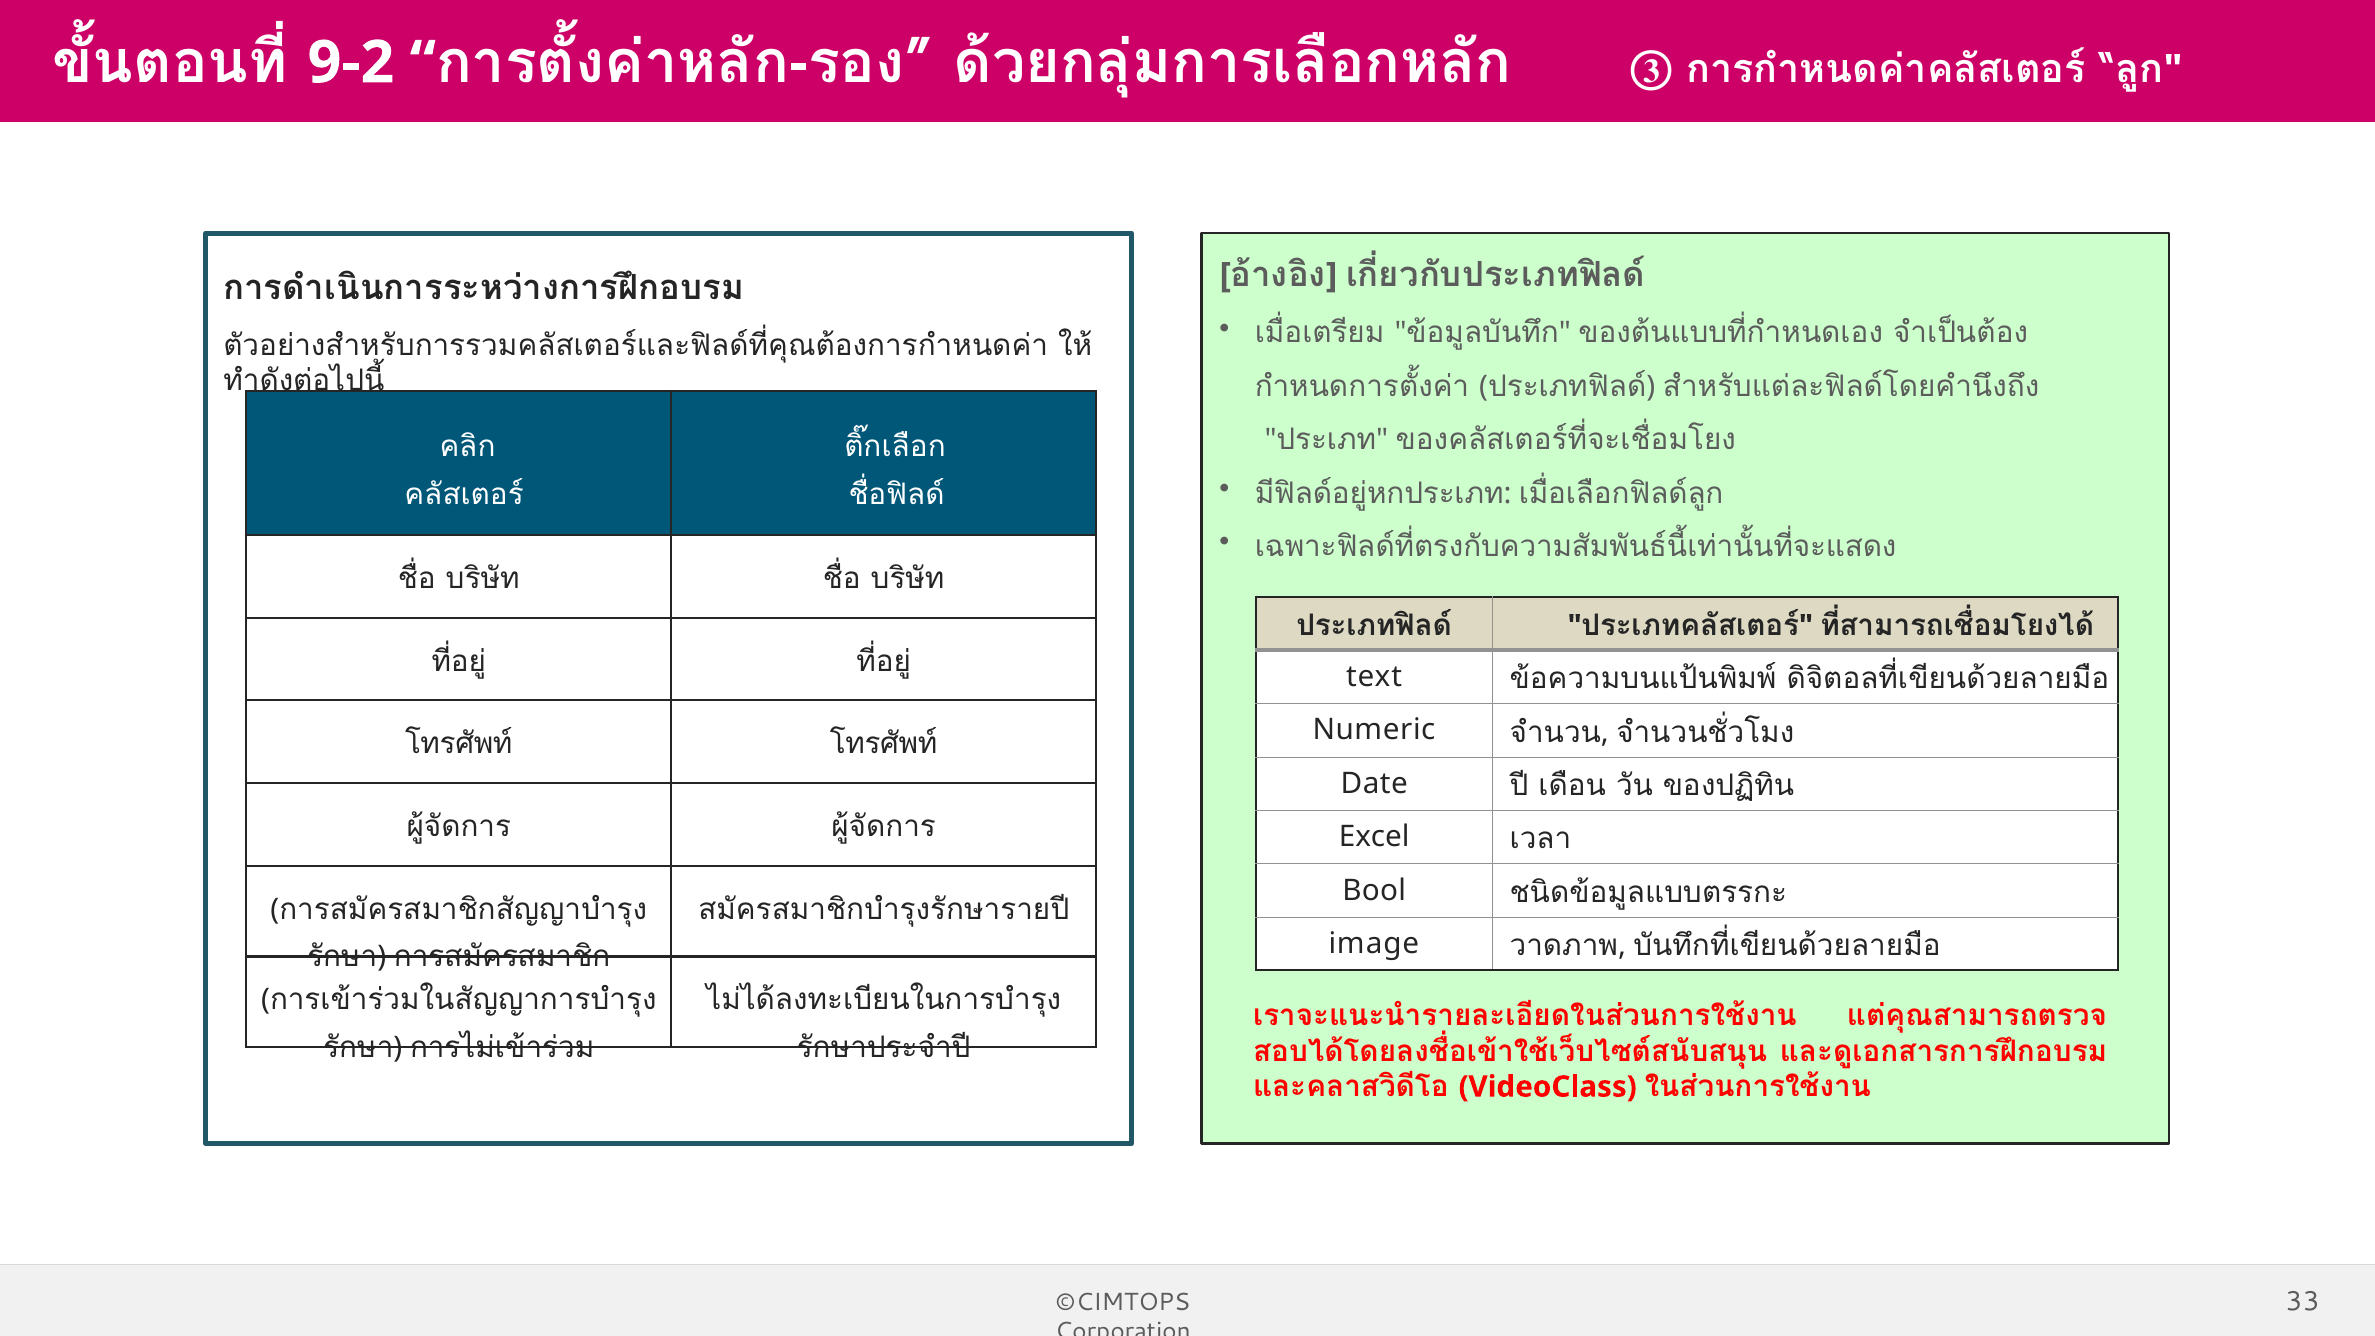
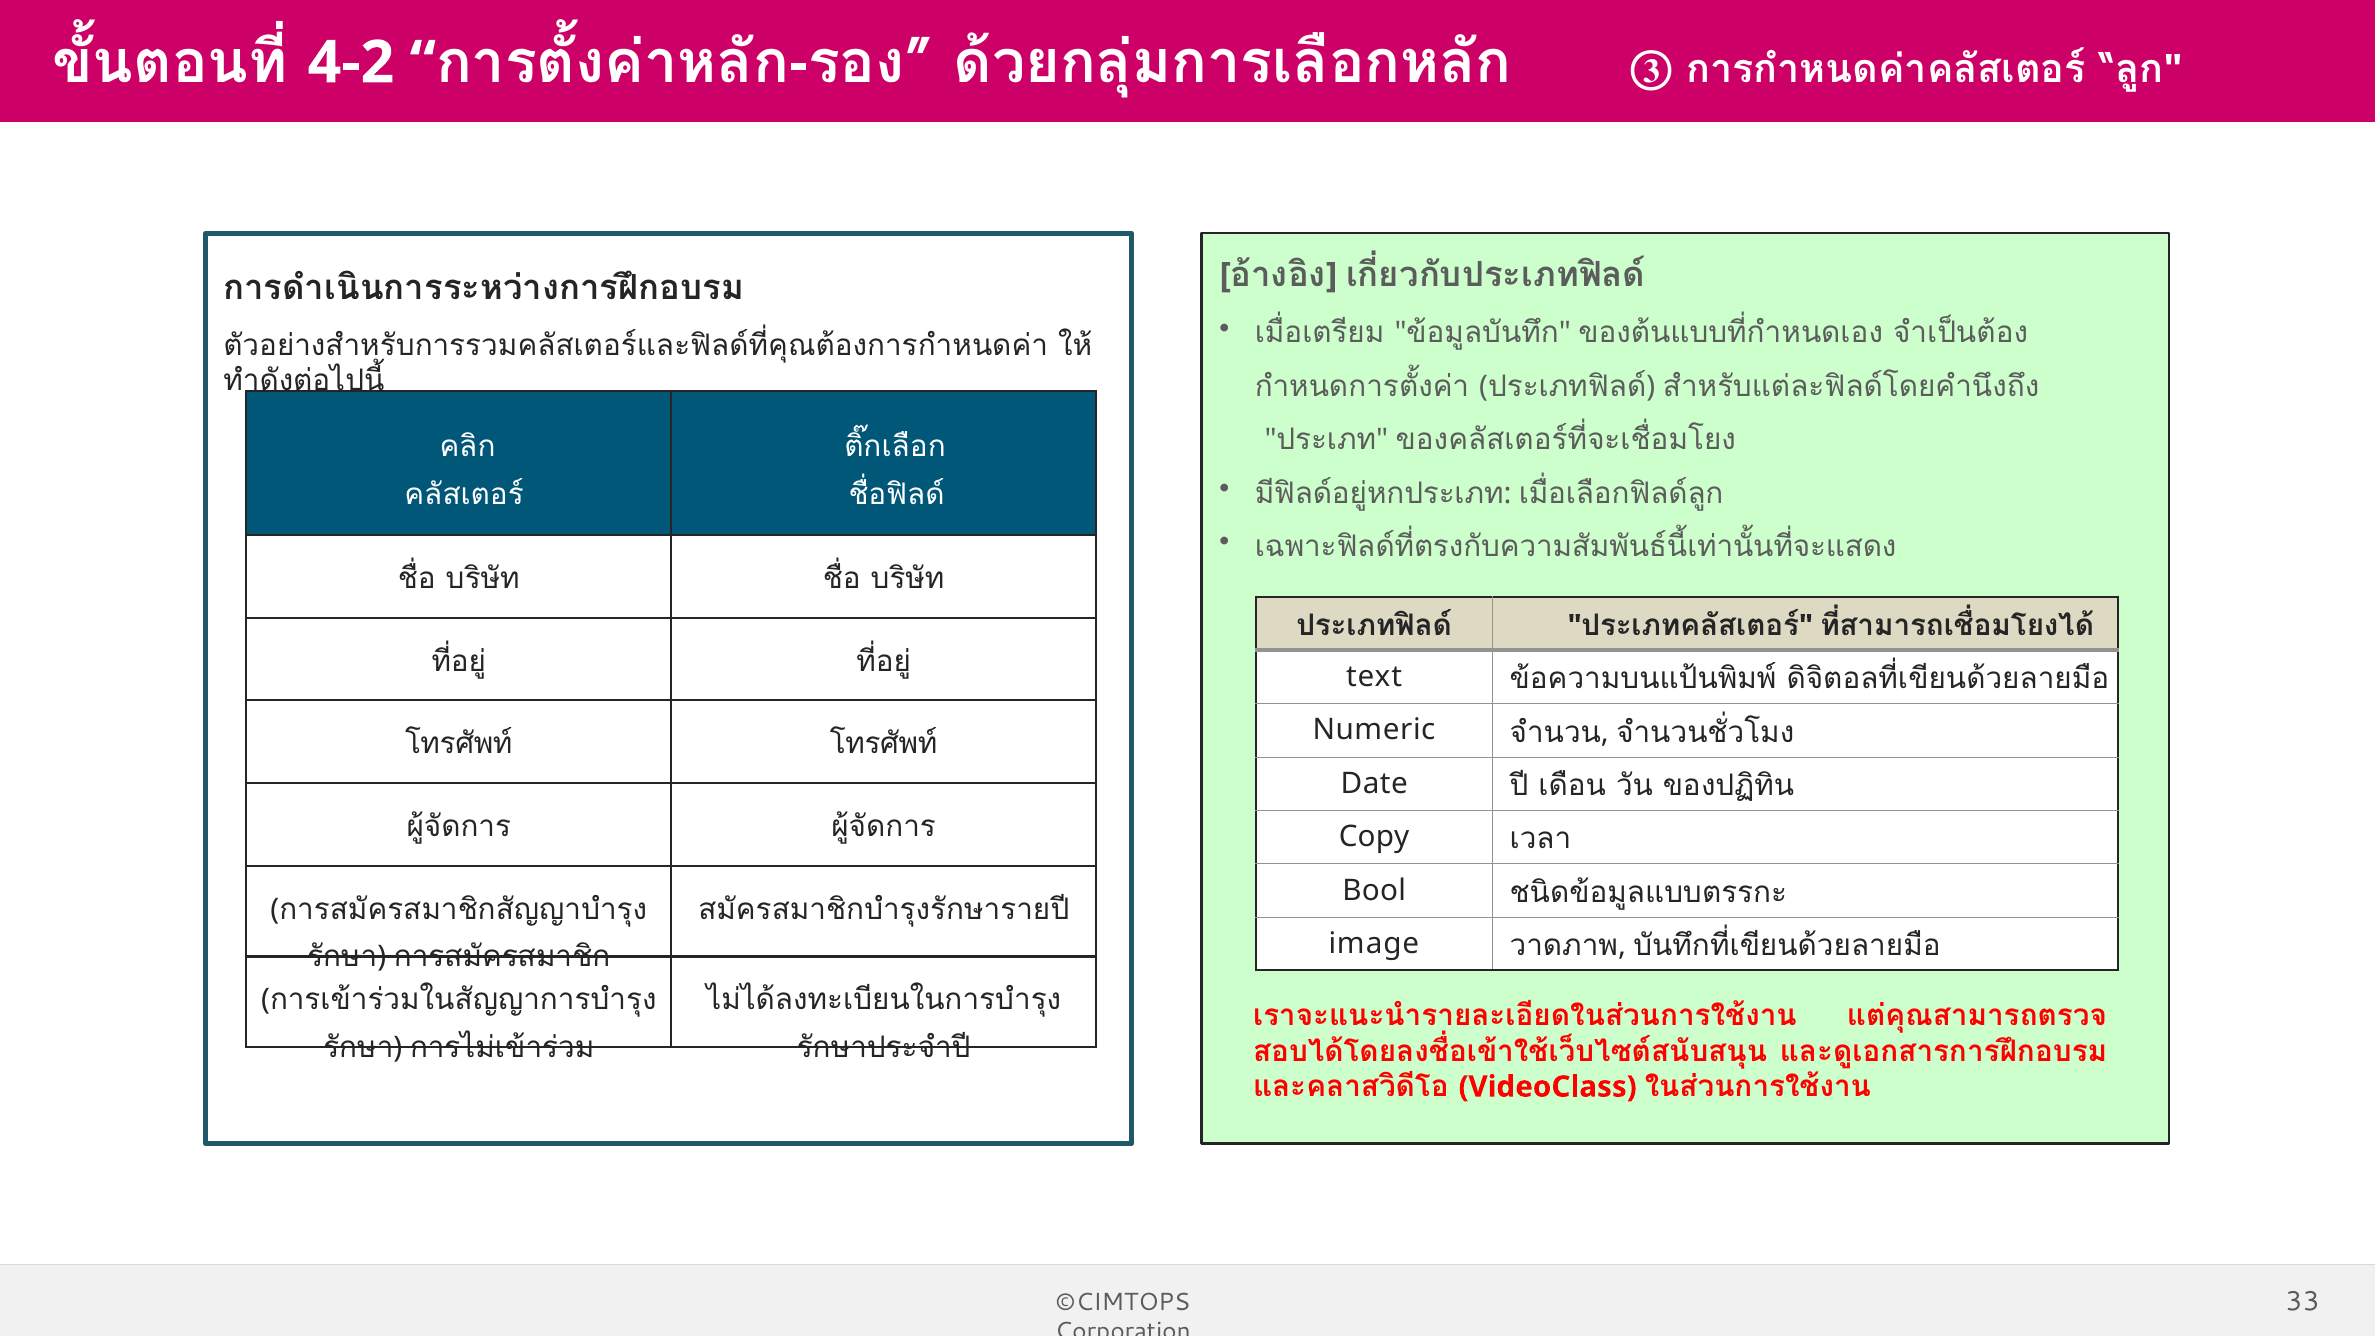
9-2: 9-2 -> 4-2
Excel: Excel -> Copy
